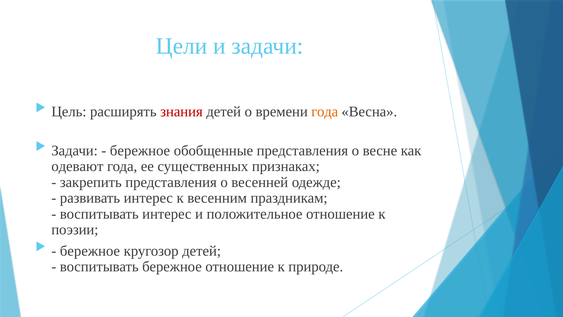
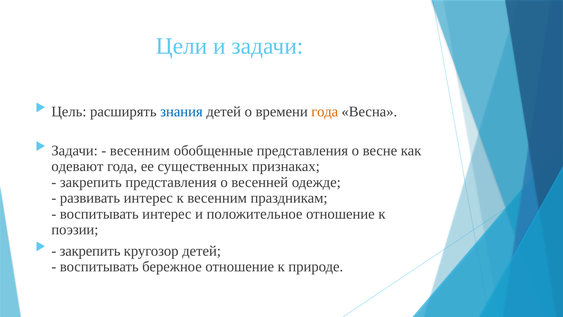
знания colour: red -> blue
бережное at (140, 150): бережное -> весенним
бережное at (90, 251): бережное -> закрепить
